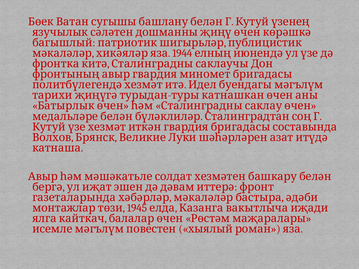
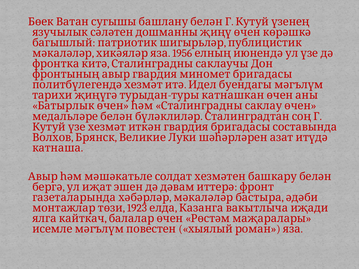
1944: 1944 -> 1956
1945: 1945 -> 1923
